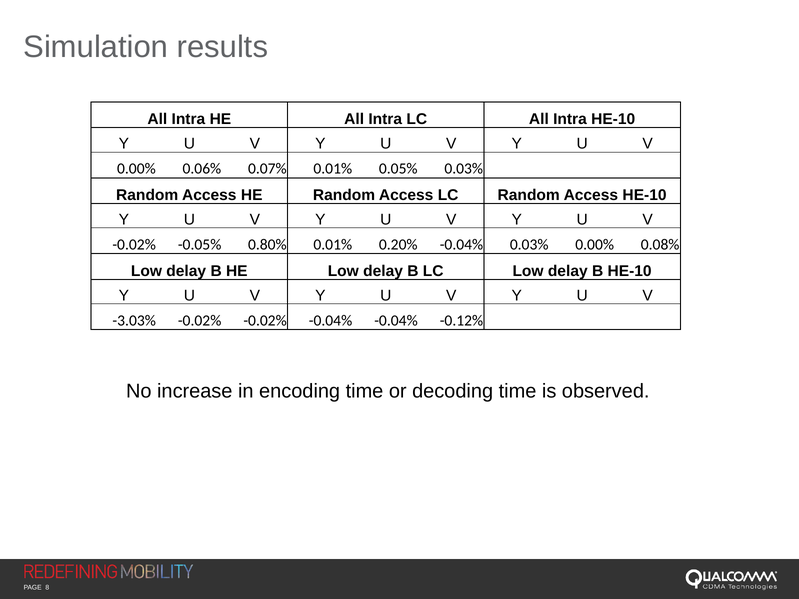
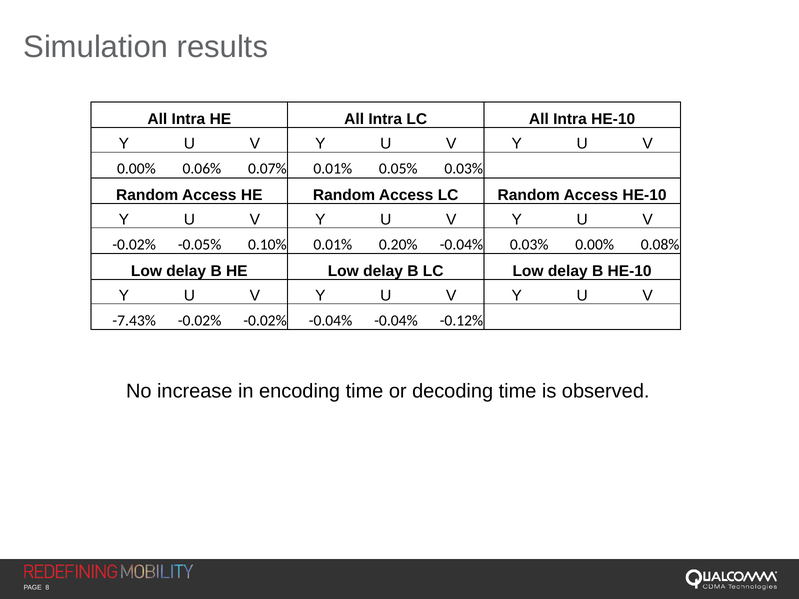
0.80%: 0.80% -> 0.10%
-3.03%: -3.03% -> -7.43%
